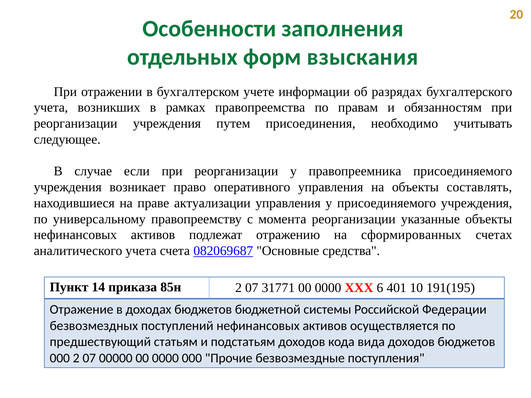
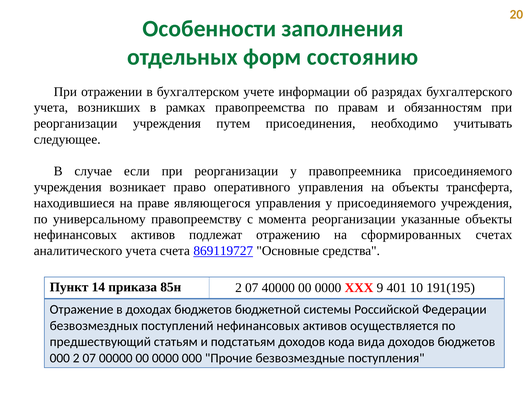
взыскания: взыскания -> состоянию
составлять: составлять -> трансферта
актуализации: актуализации -> являющегося
082069687: 082069687 -> 869119727
31771: 31771 -> 40000
6: 6 -> 9
